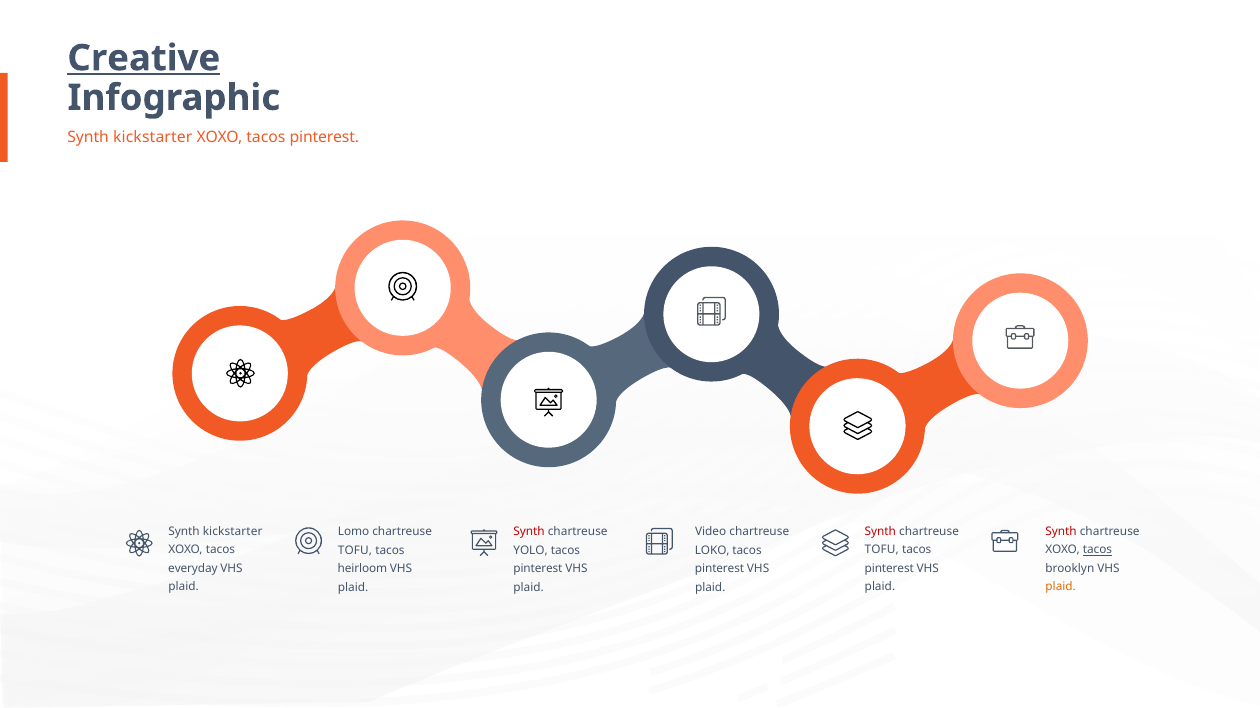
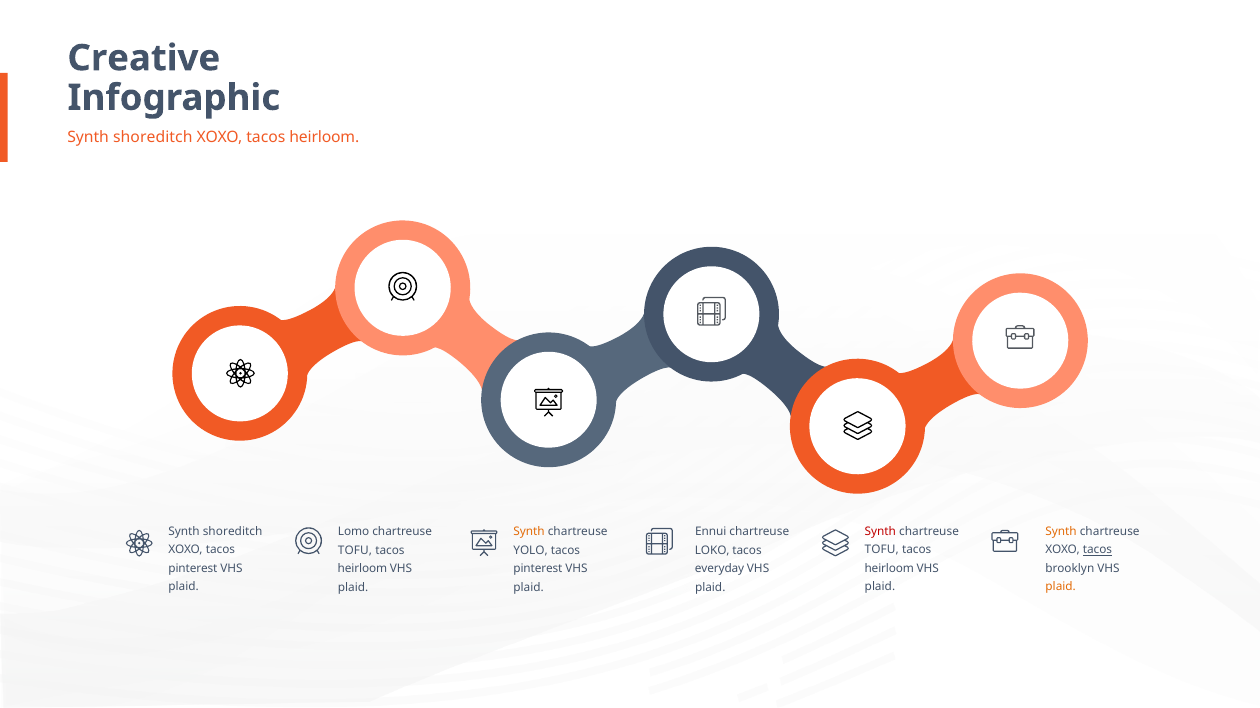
Creative underline: present -> none
kickstarter at (153, 138): kickstarter -> shoreditch
XOXO tacos pinterest: pinterest -> heirloom
kickstarter at (233, 532): kickstarter -> shoreditch
Synth at (1061, 532) colour: red -> orange
Synth at (529, 532) colour: red -> orange
Video: Video -> Ennui
everyday at (193, 569): everyday -> pinterest
pinterest at (889, 569): pinterest -> heirloom
pinterest at (720, 569): pinterest -> everyday
